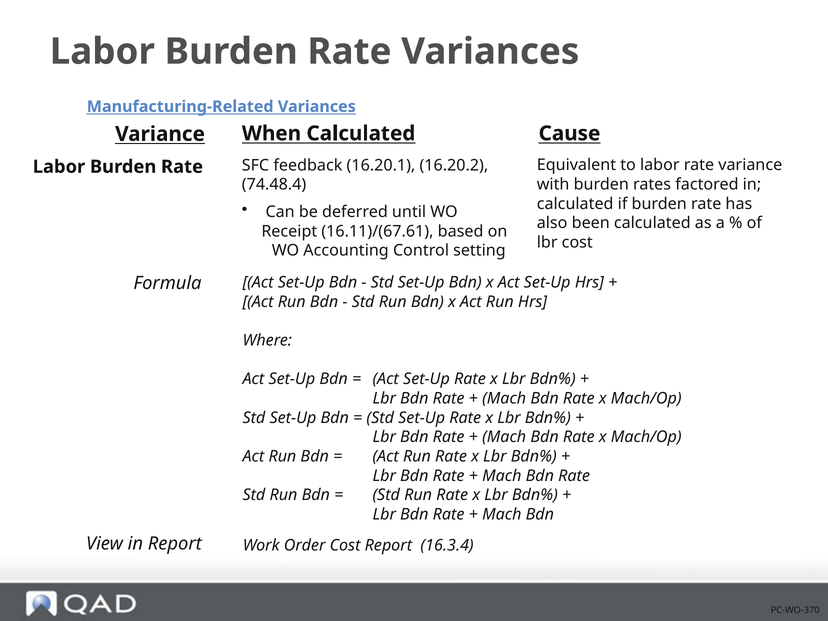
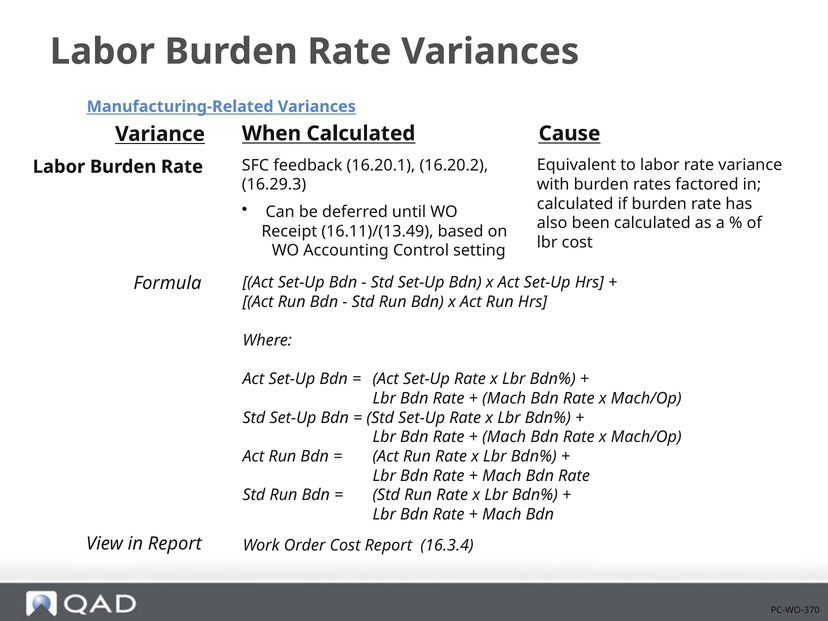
74.48.4: 74.48.4 -> 16.29.3
16.11)/(67.61: 16.11)/(67.61 -> 16.11)/(13.49
